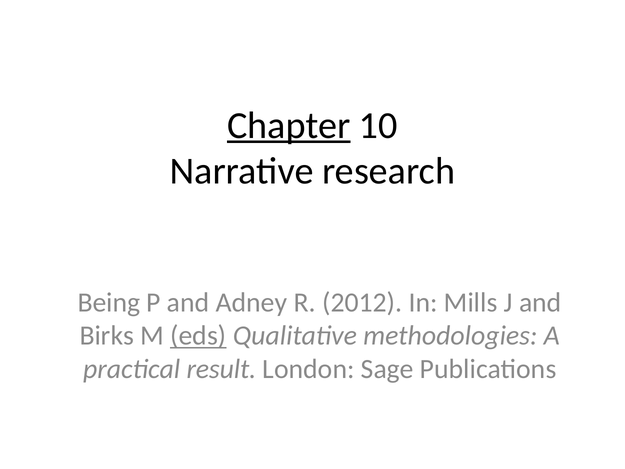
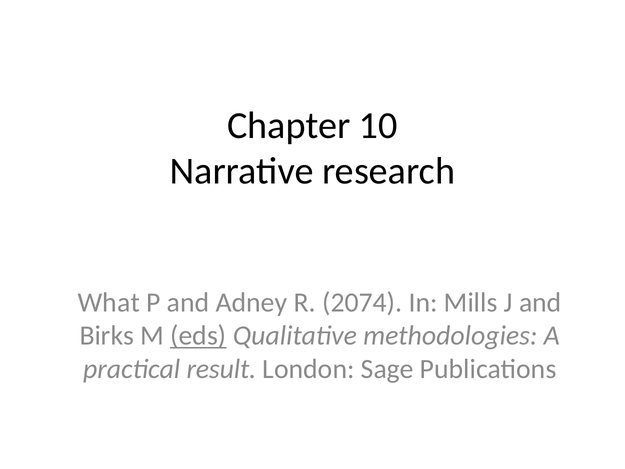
Chapter underline: present -> none
Being: Being -> What
2012: 2012 -> 2074
